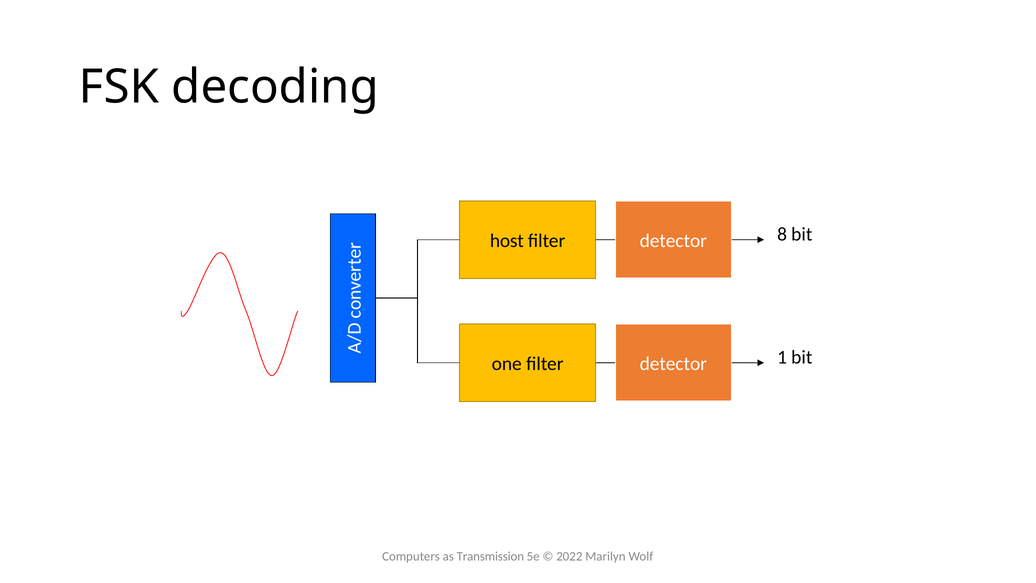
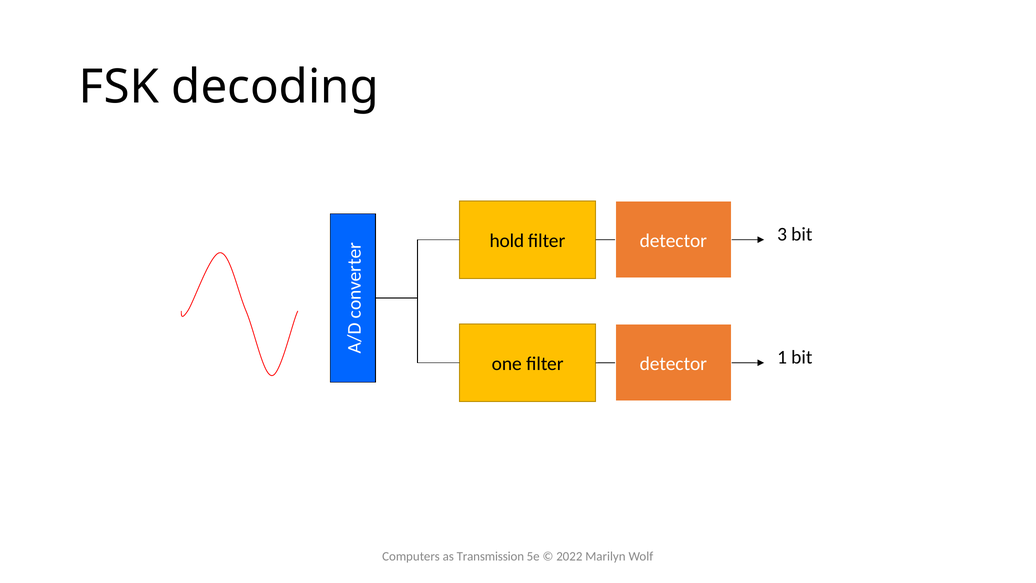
8: 8 -> 3
host: host -> hold
